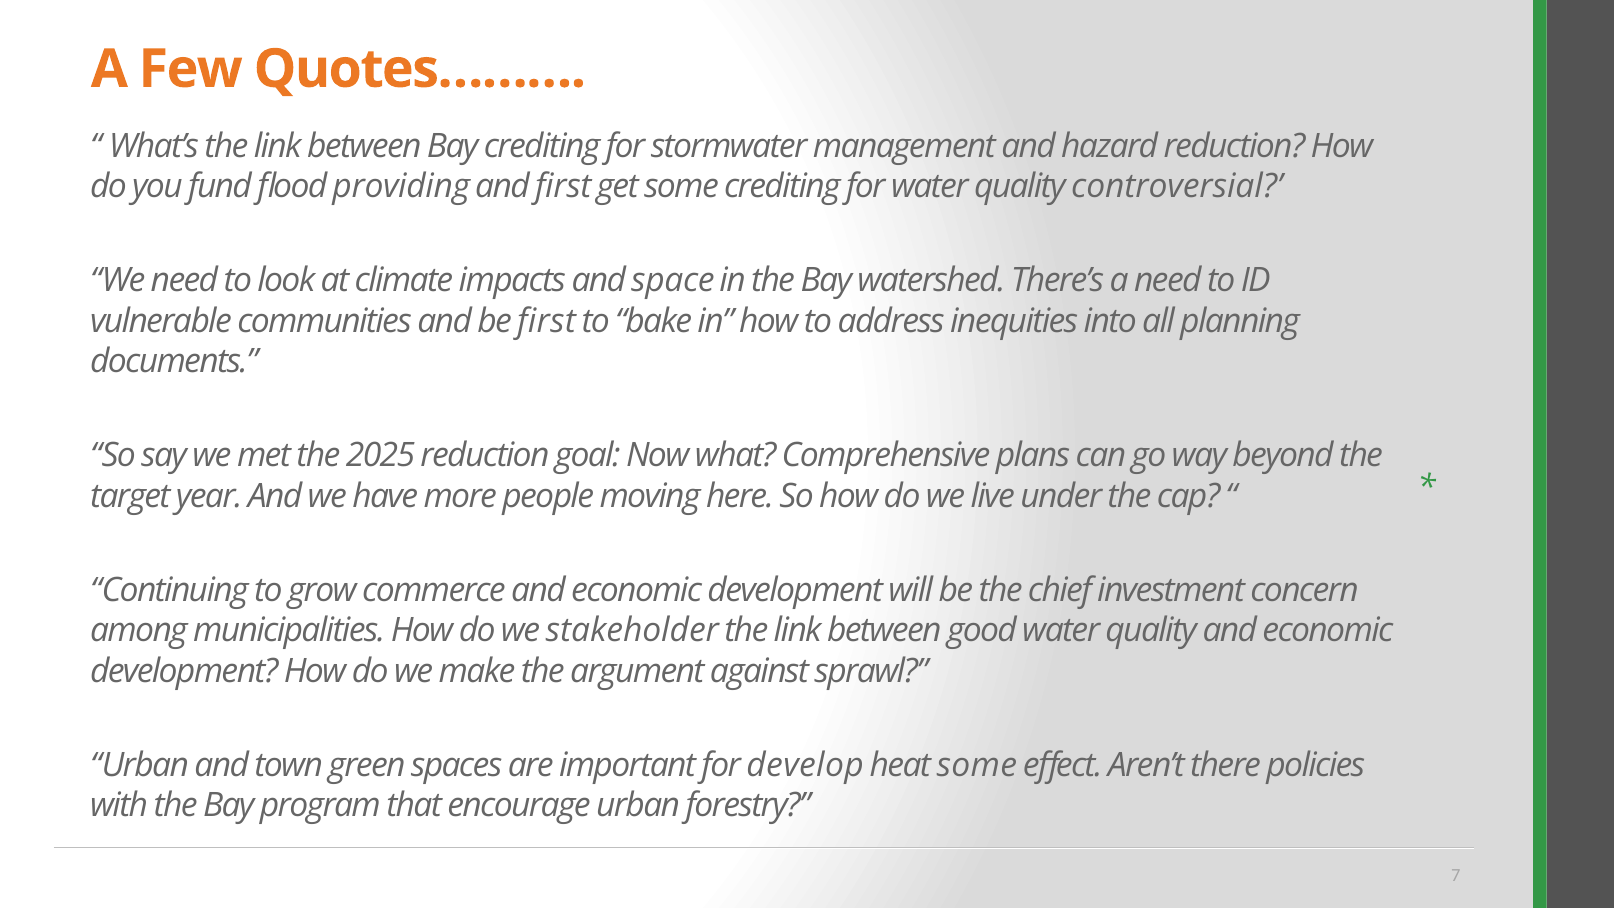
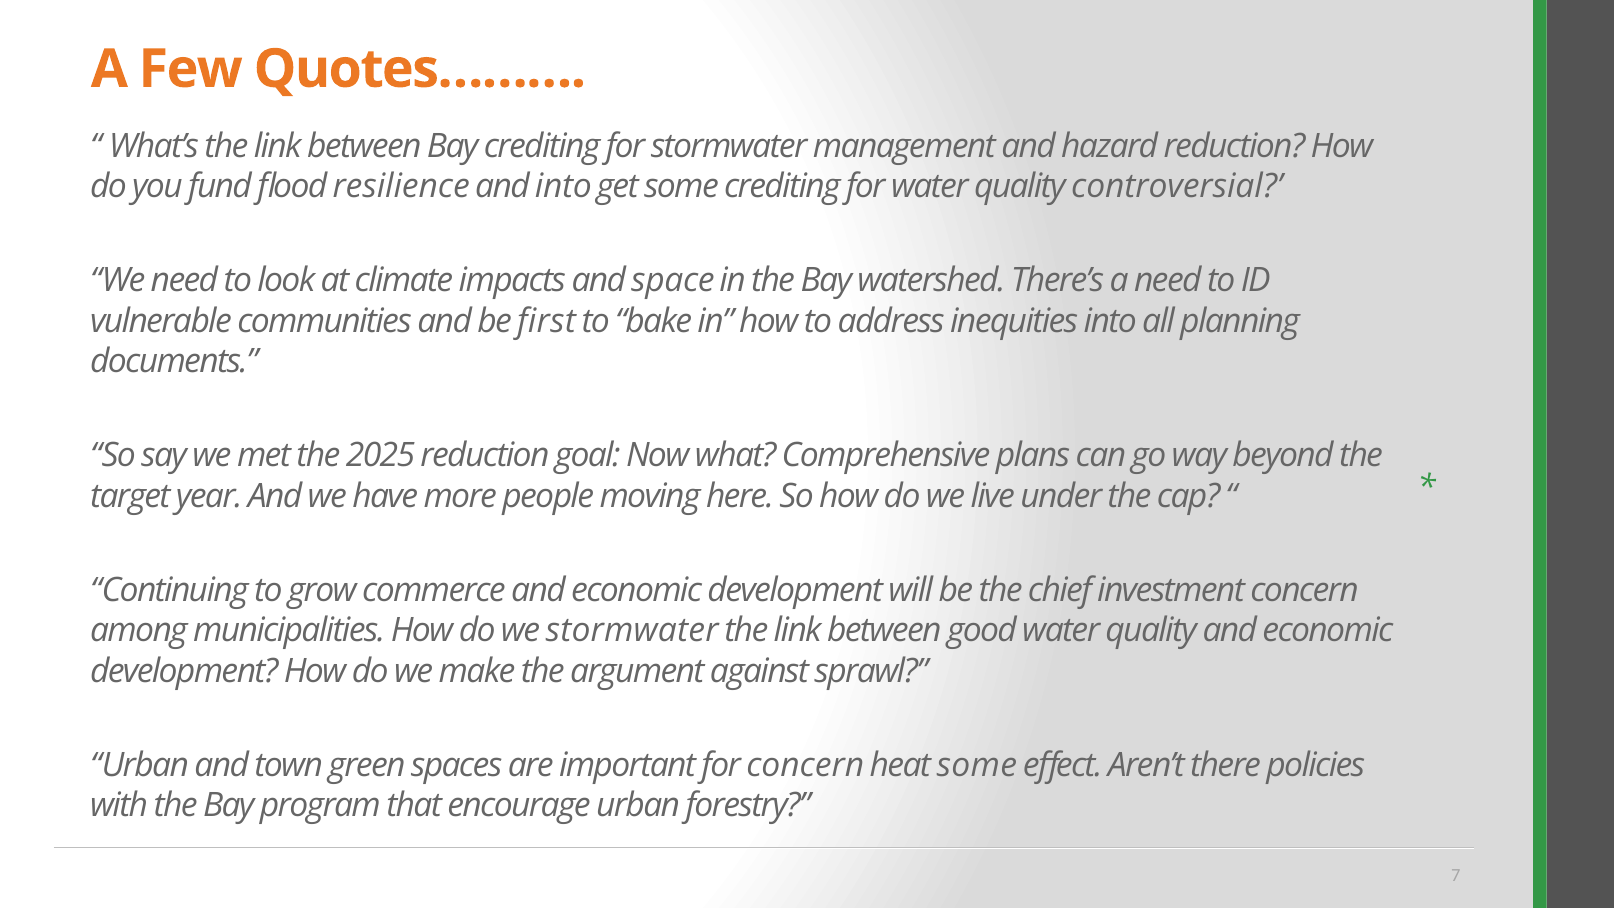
providing: providing -> resilience
and first: first -> into
we stakeholder: stakeholder -> stormwater
for develop: develop -> concern
